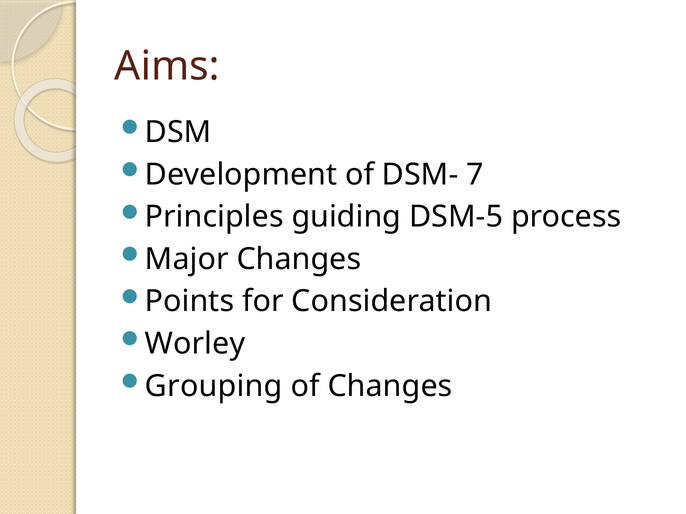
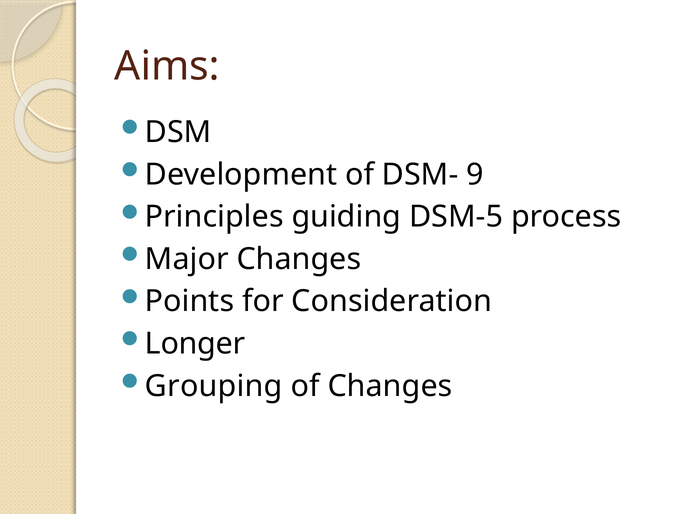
7: 7 -> 9
Worley: Worley -> Longer
